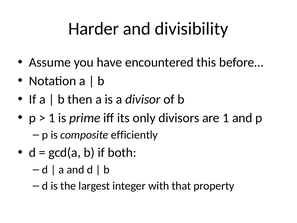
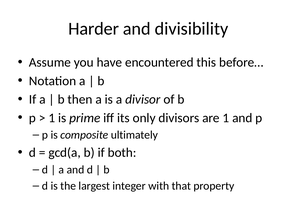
efficiently: efficiently -> ultimately
